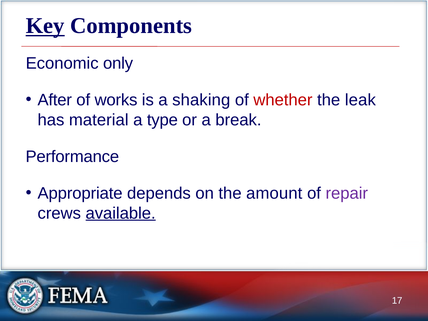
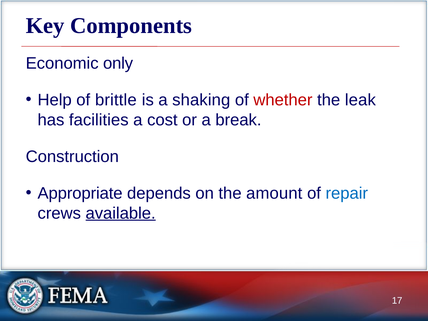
Key underline: present -> none
After: After -> Help
works: works -> brittle
material: material -> facilities
type: type -> cost
Performance: Performance -> Construction
repair colour: purple -> blue
